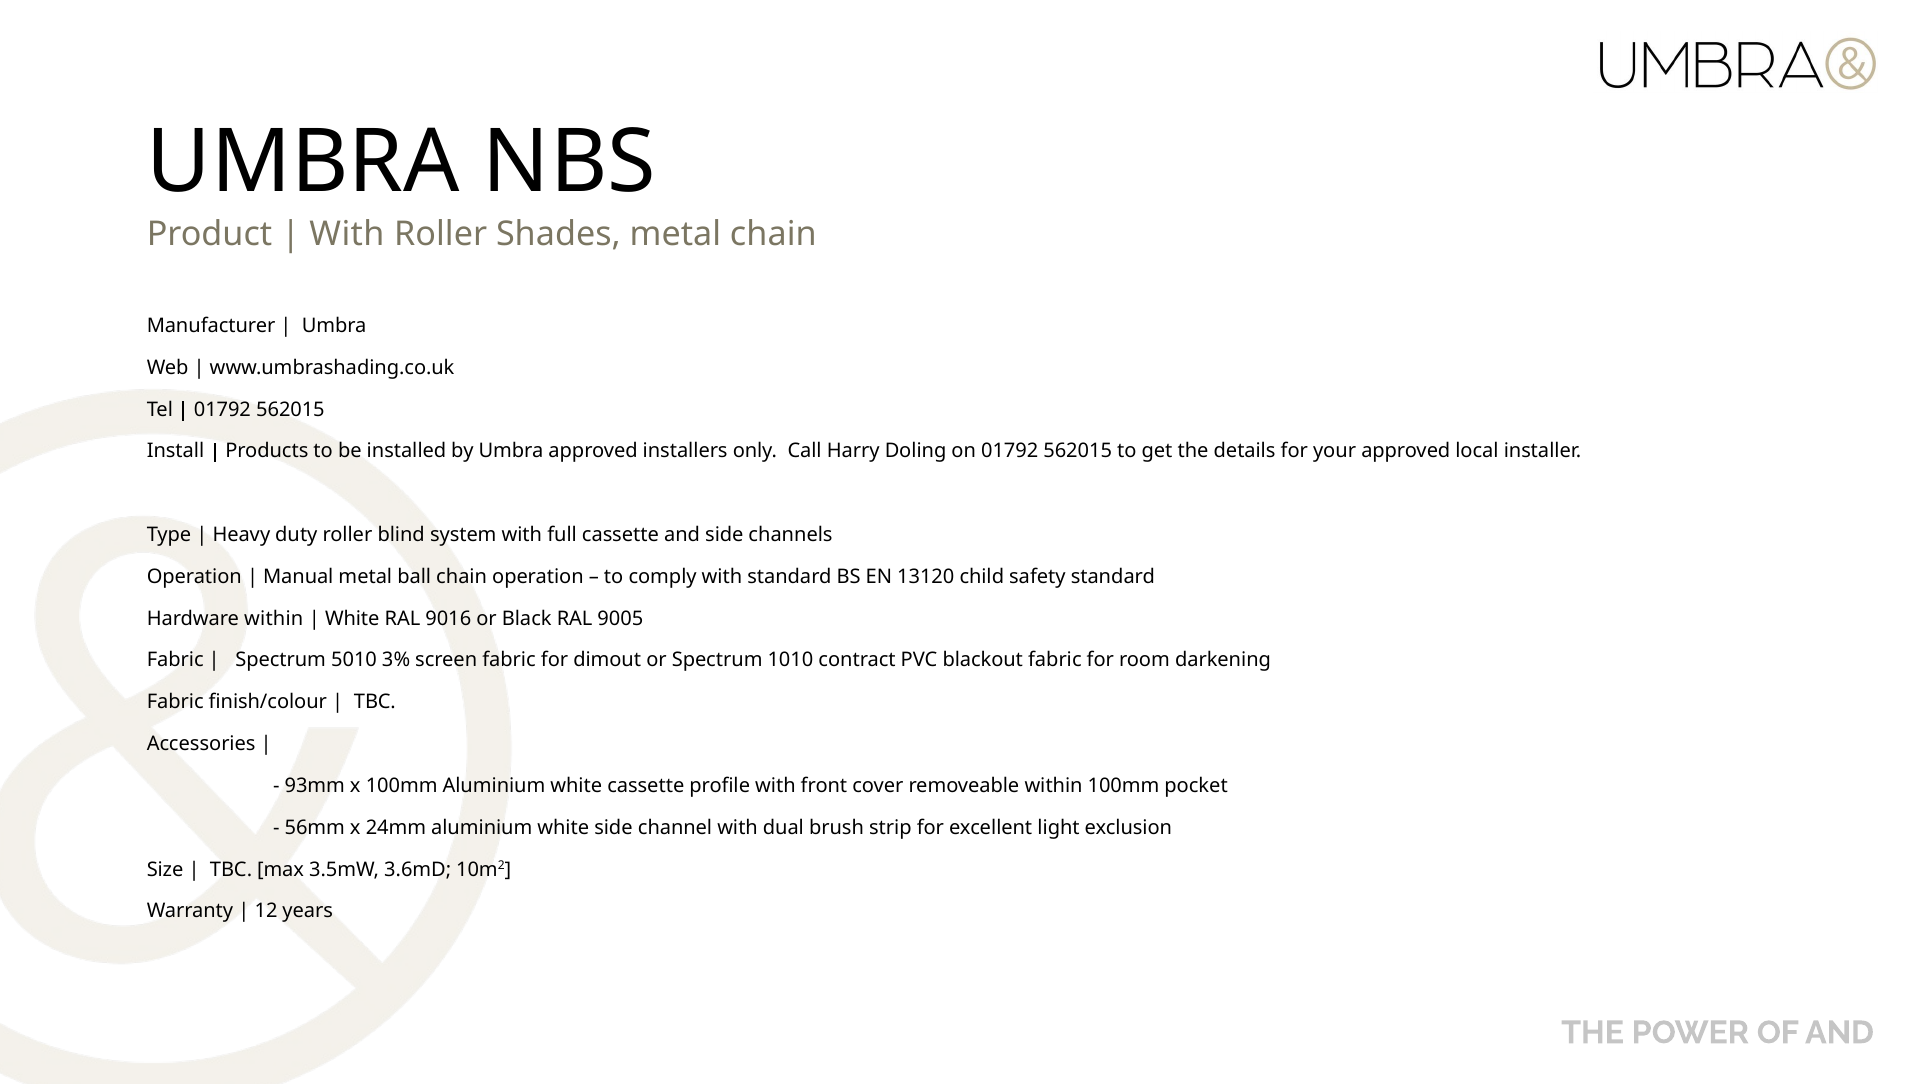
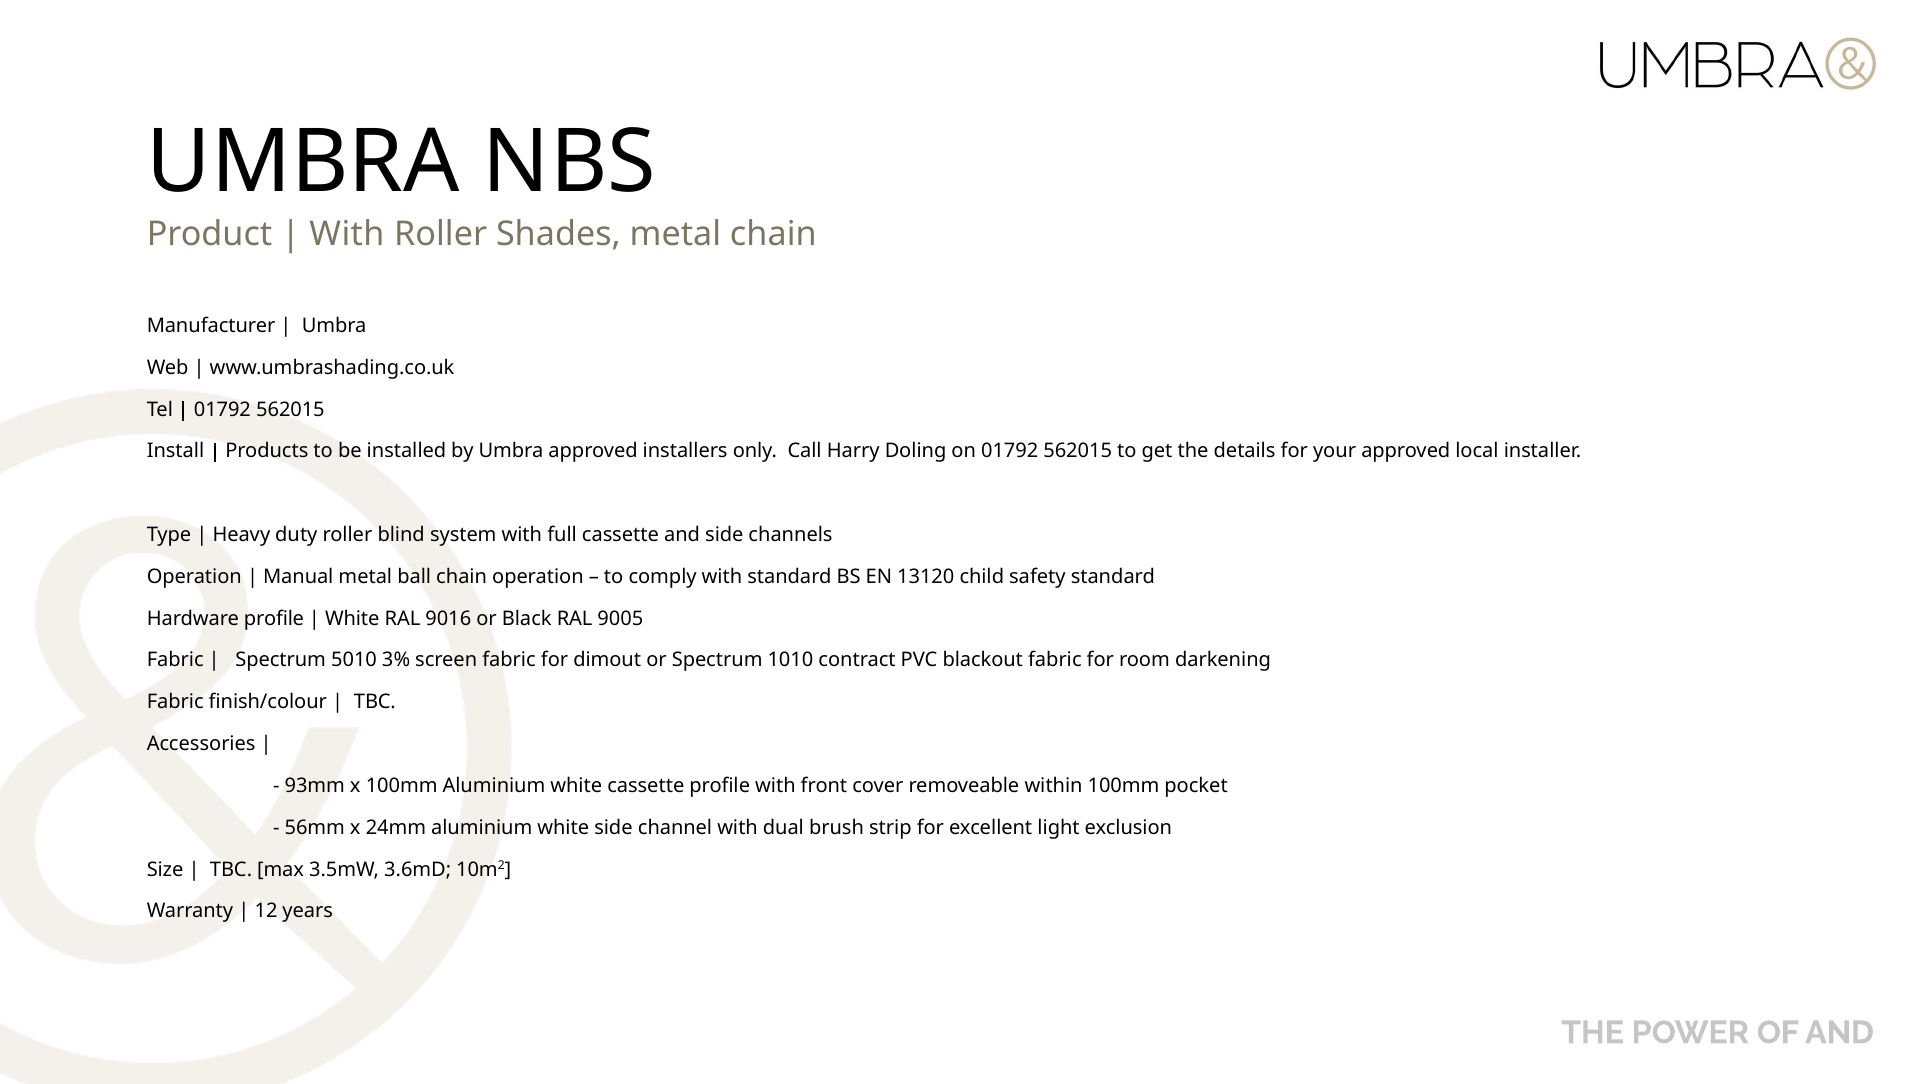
Hardware within: within -> profile
